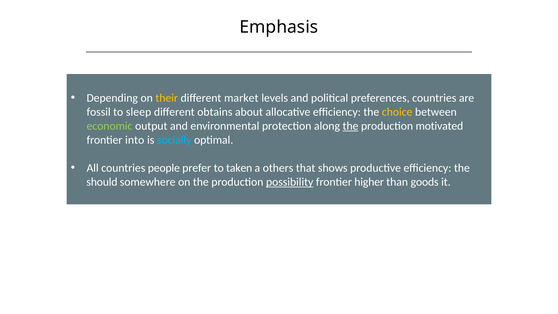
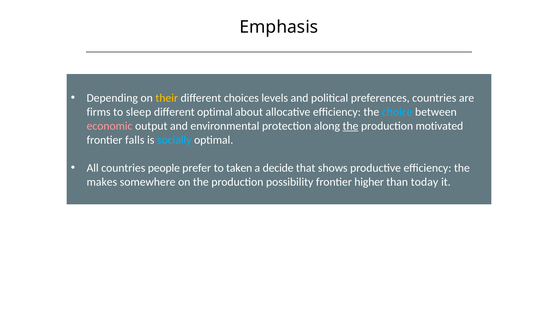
market: market -> choices
fossil: fossil -> firms
different obtains: obtains -> optimal
choice colour: yellow -> light blue
economic colour: light green -> pink
into: into -> falls
others: others -> decide
should: should -> makes
possibility underline: present -> none
goods: goods -> today
